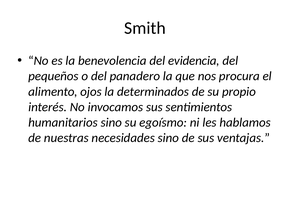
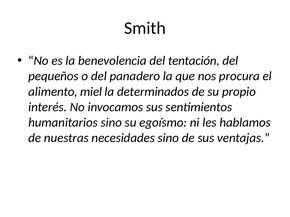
evidencia: evidencia -> tentación
ojos: ojos -> miel
